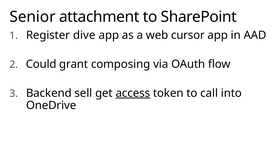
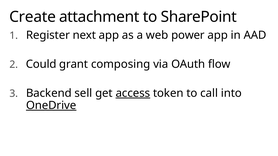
Senior: Senior -> Create
dive: dive -> next
cursor: cursor -> power
OneDrive underline: none -> present
